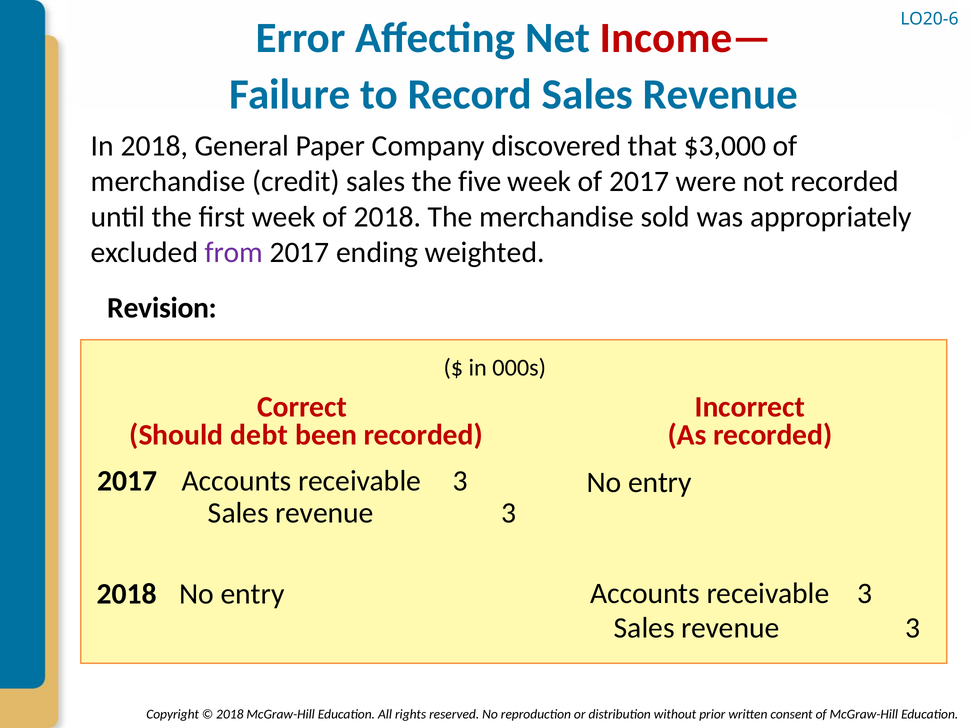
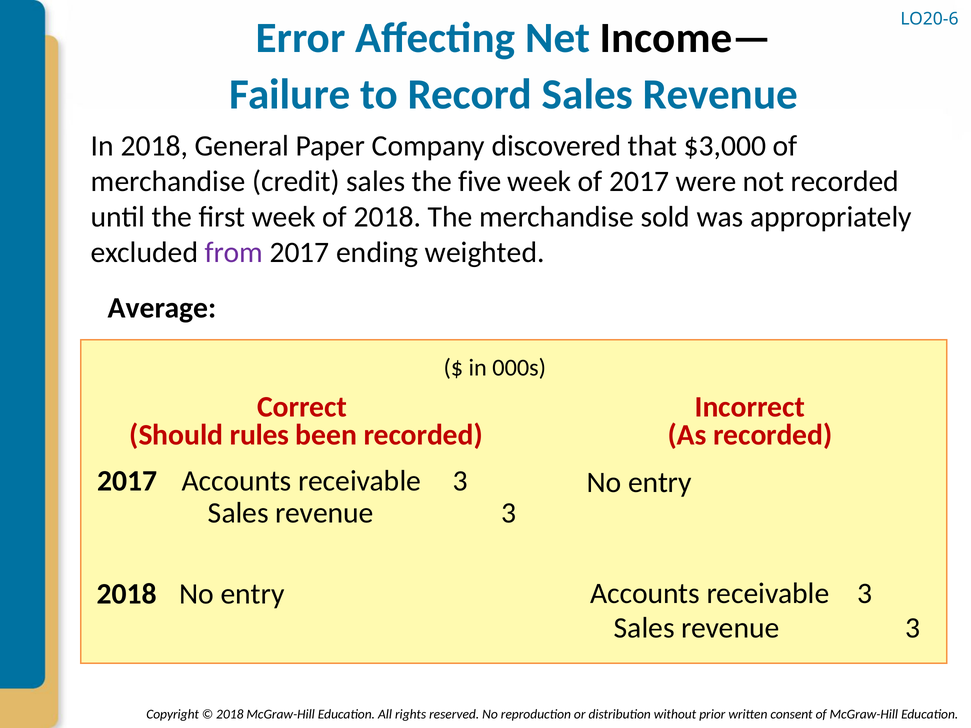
Income— colour: red -> black
Revision: Revision -> Average
debt: debt -> rules
